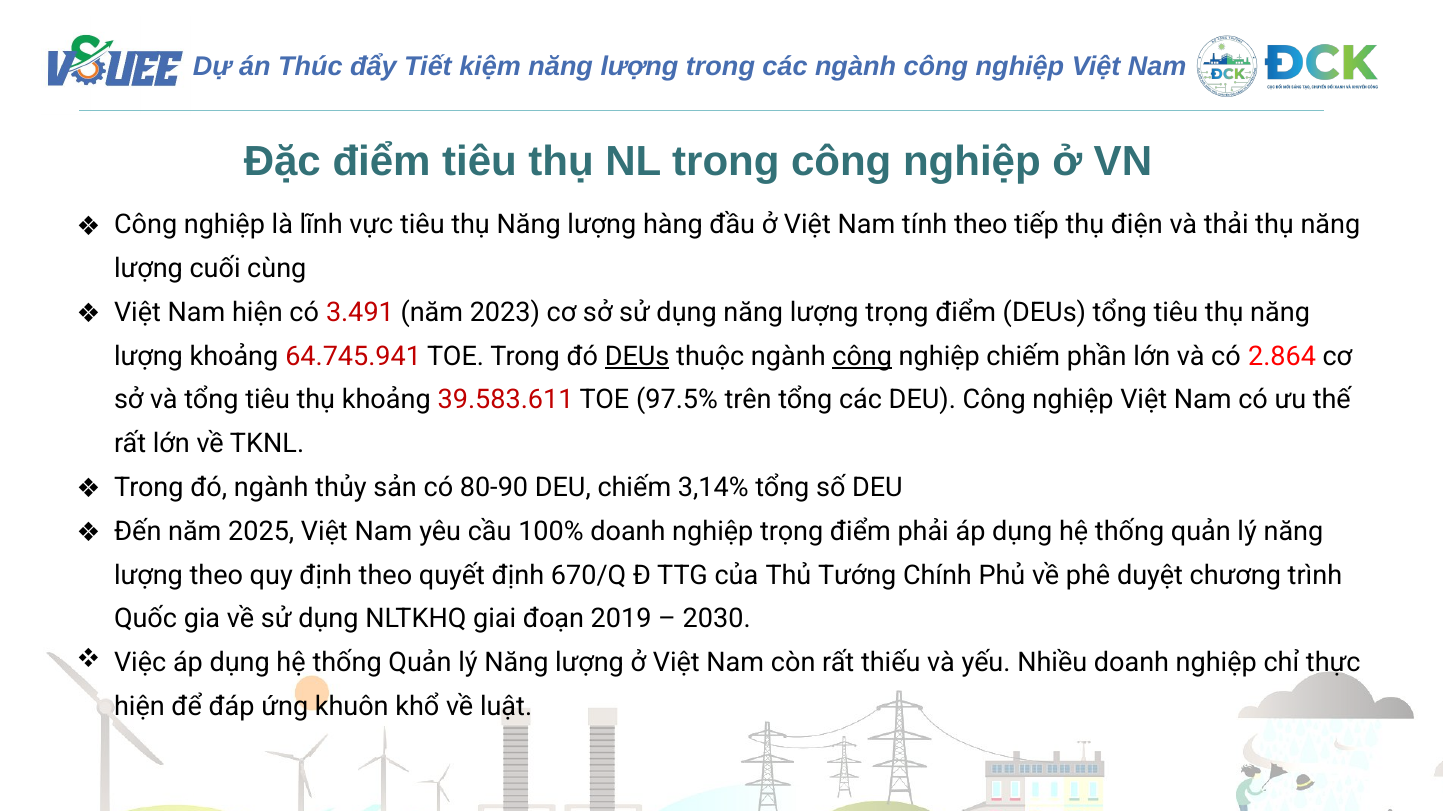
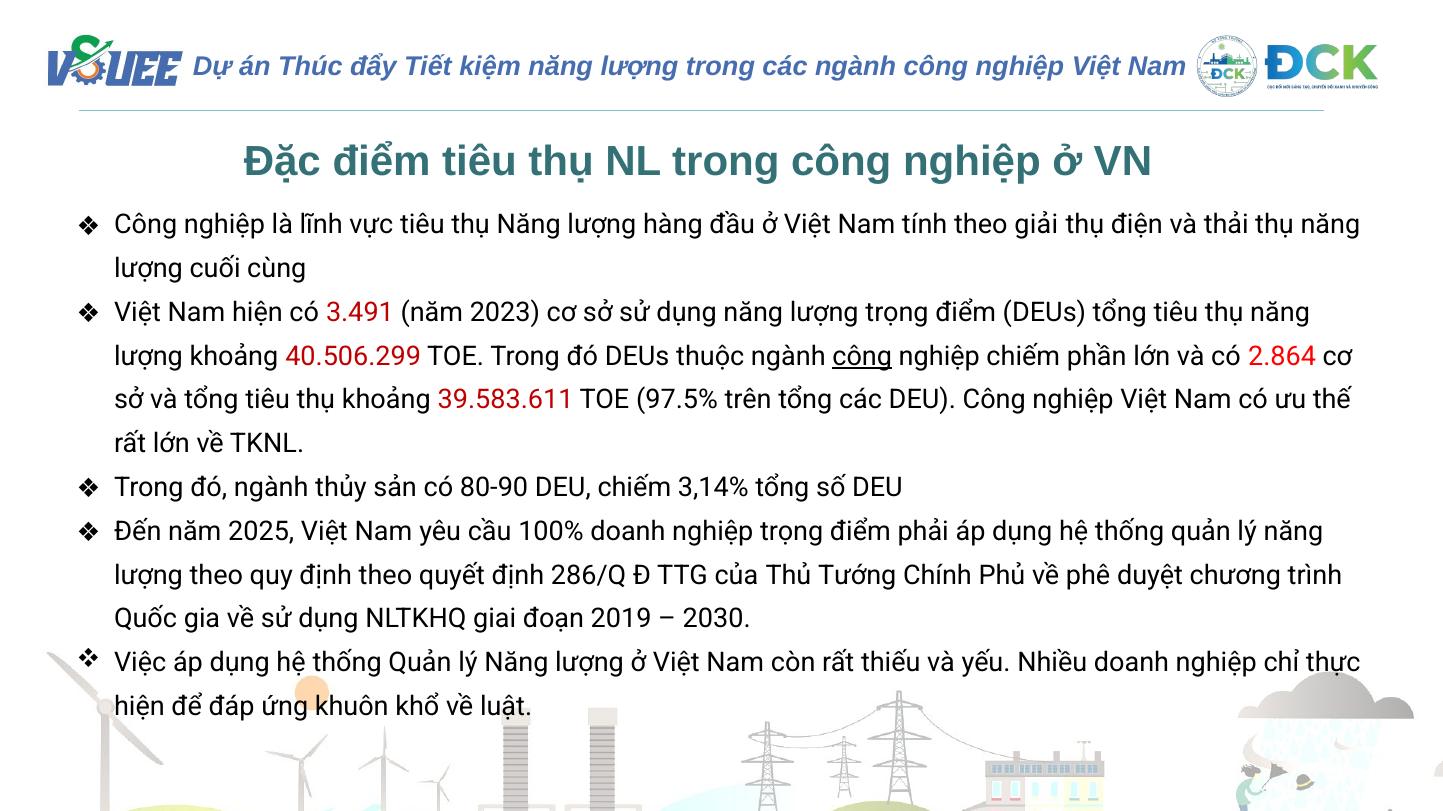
tiếp: tiếp -> giải
64.745.941: 64.745.941 -> 40.506.299
DEUs at (637, 357) underline: present -> none
670/Q: 670/Q -> 286/Q
